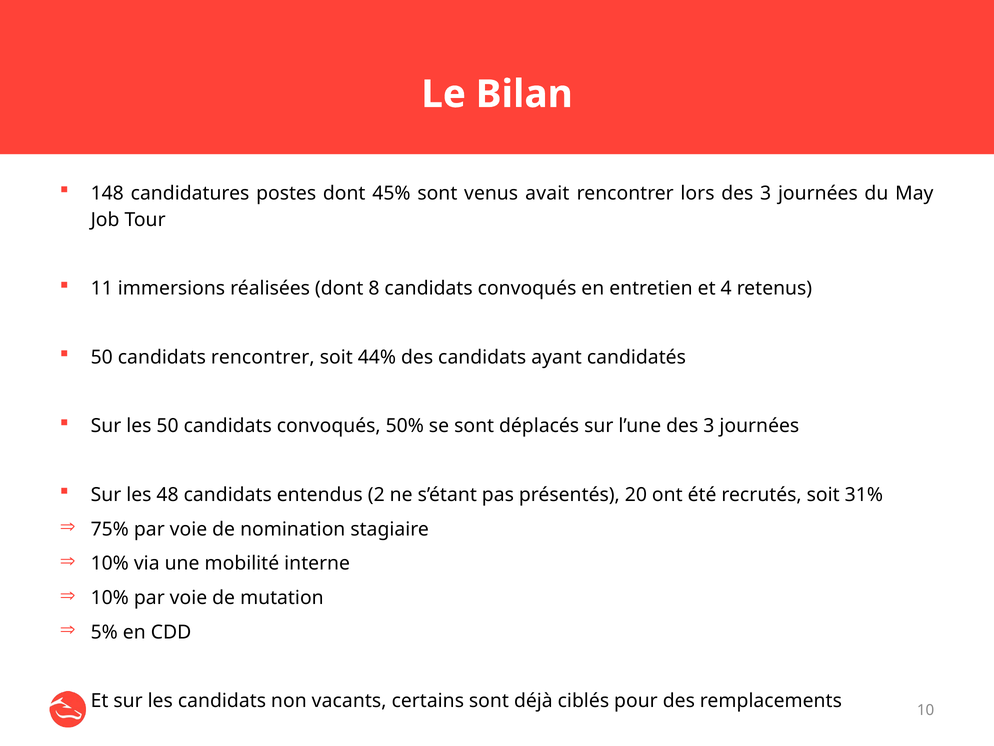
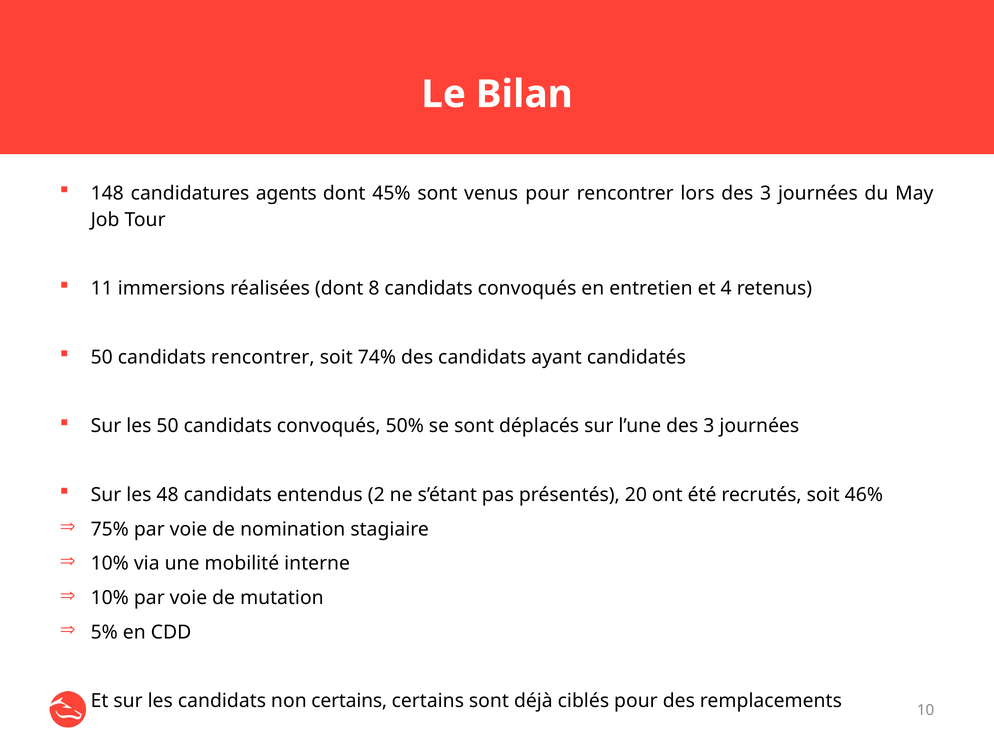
postes: postes -> agents
venus avait: avait -> pour
44%: 44% -> 74%
31%: 31% -> 46%
non vacants: vacants -> certains
